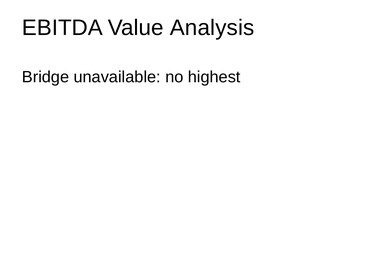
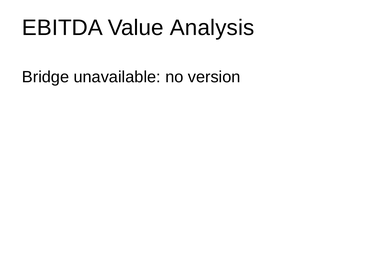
highest: highest -> version
